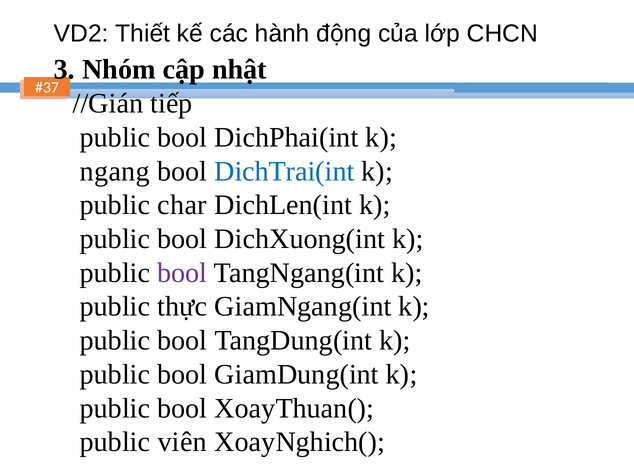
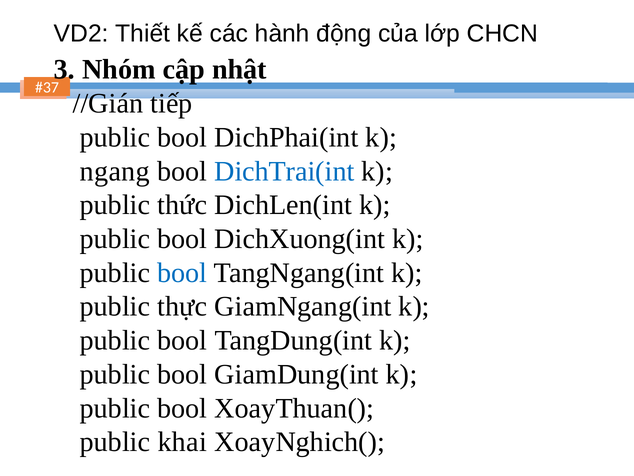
char: char -> thức
bool at (182, 273) colour: purple -> blue
viên: viên -> khai
